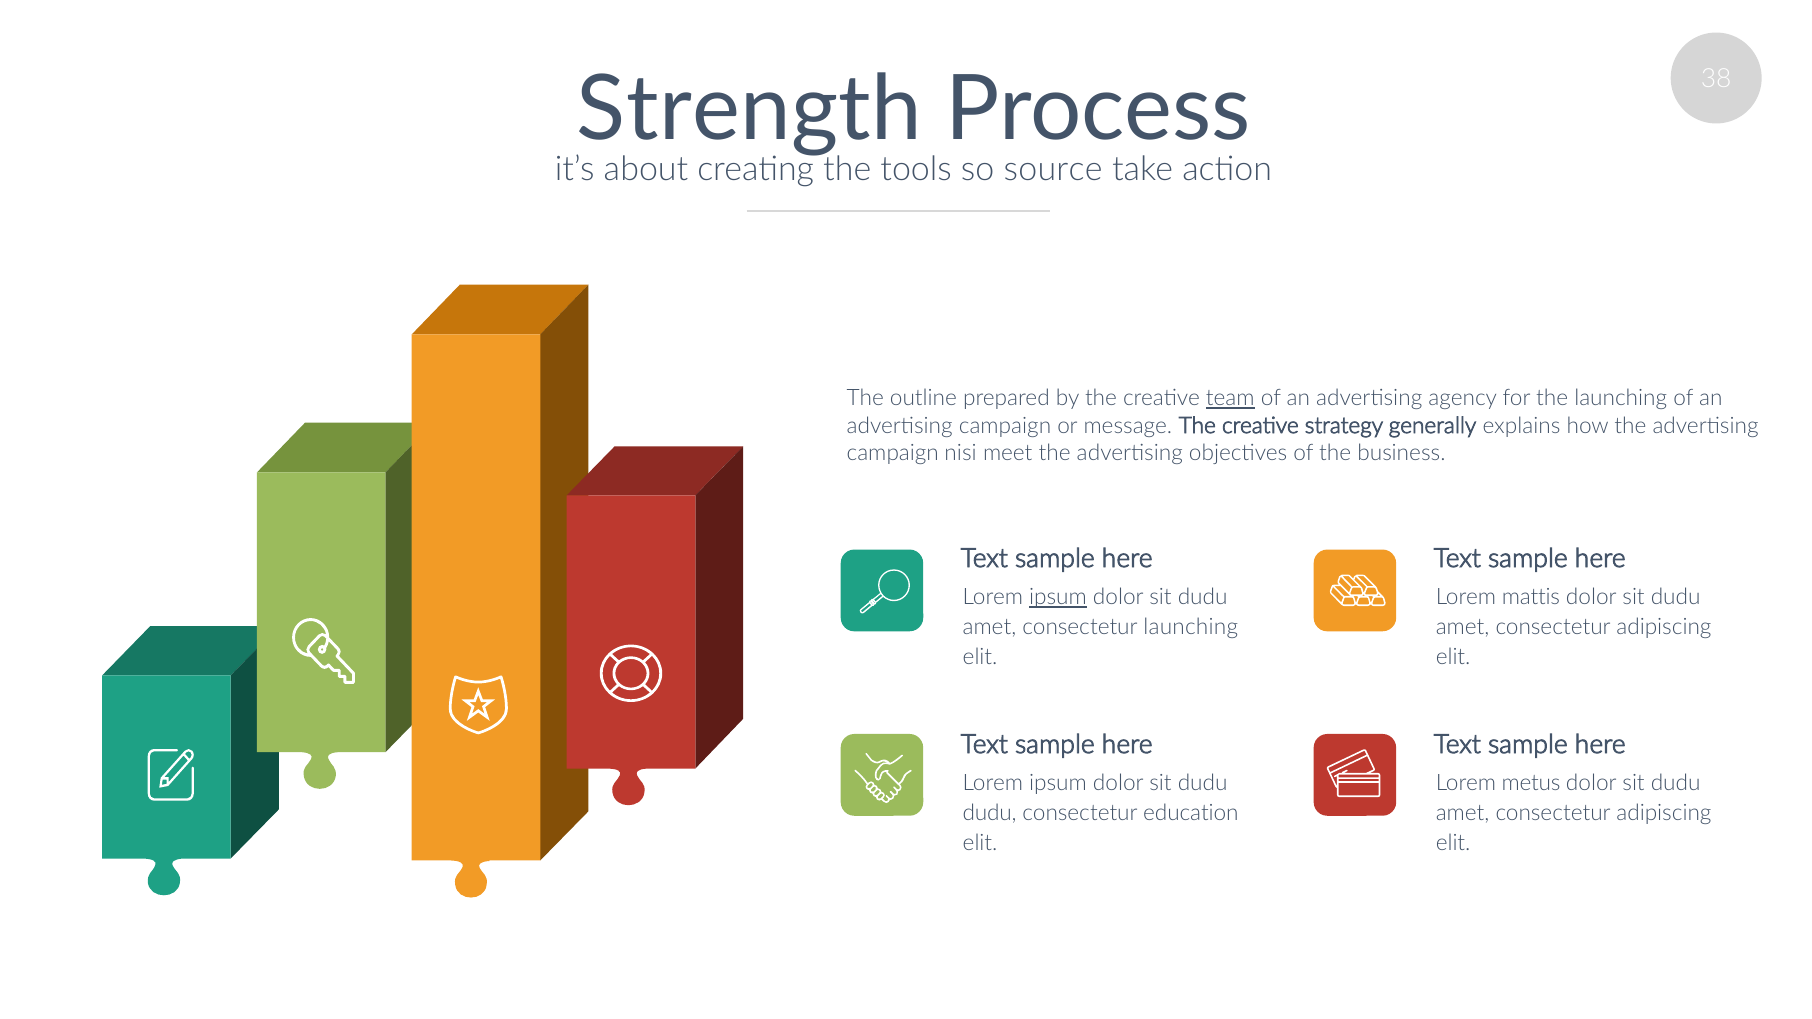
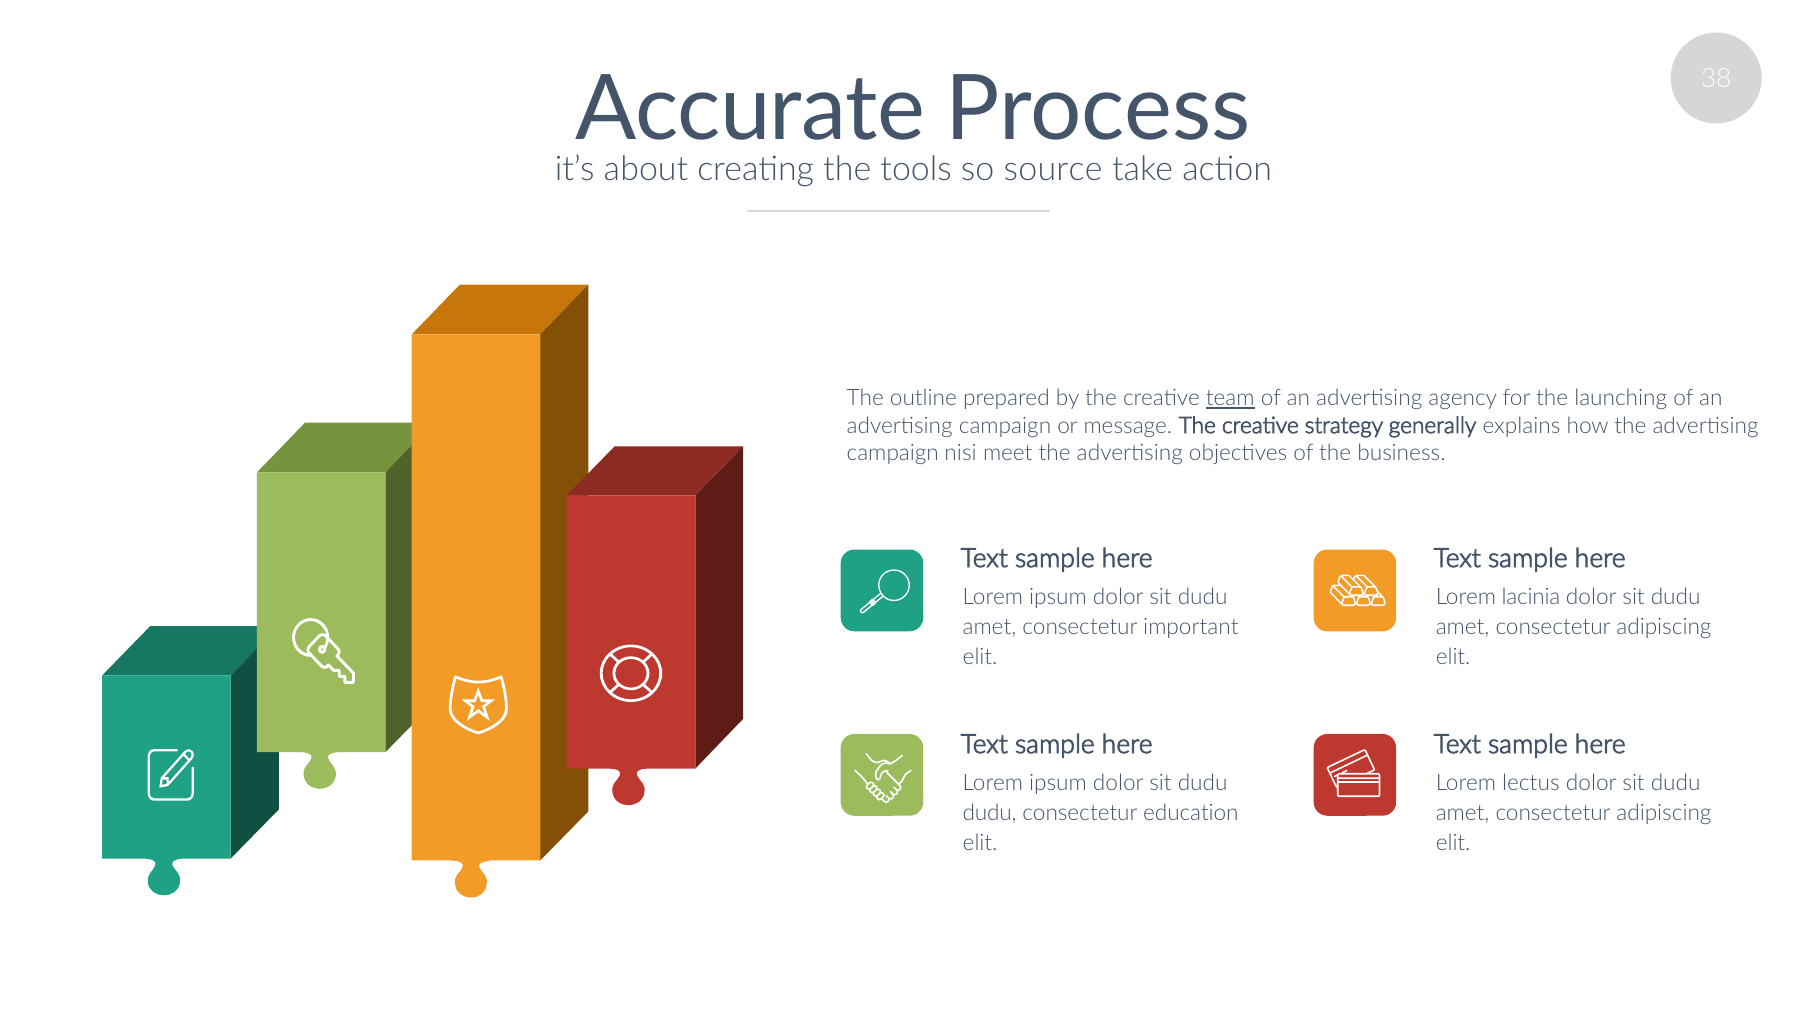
Strength: Strength -> Accurate
ipsum at (1058, 597) underline: present -> none
mattis: mattis -> lacinia
consectetur launching: launching -> important
metus: metus -> lectus
